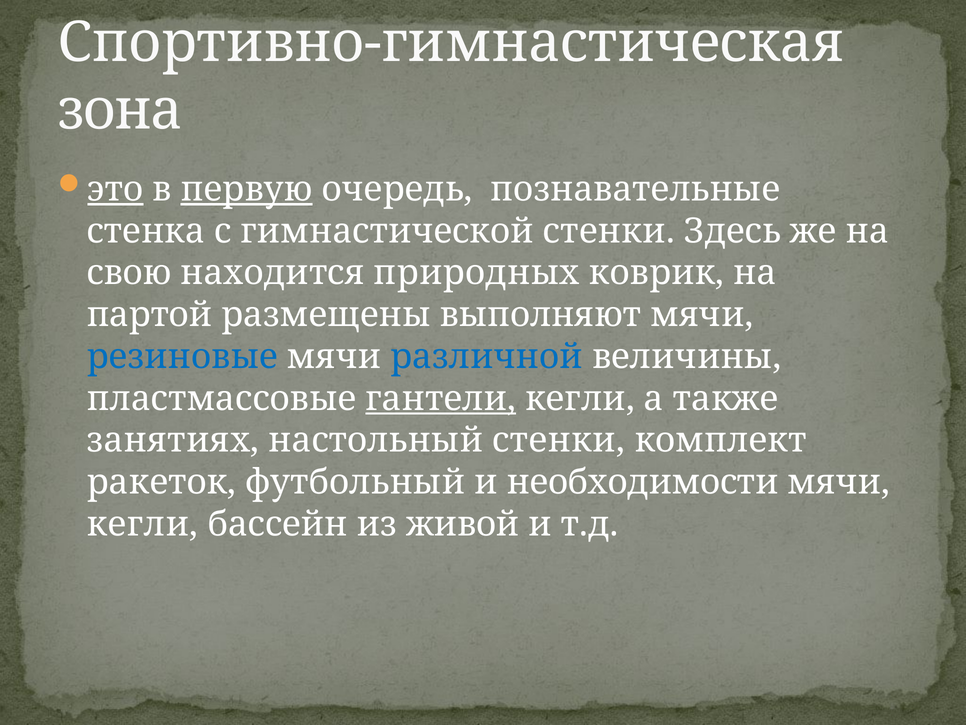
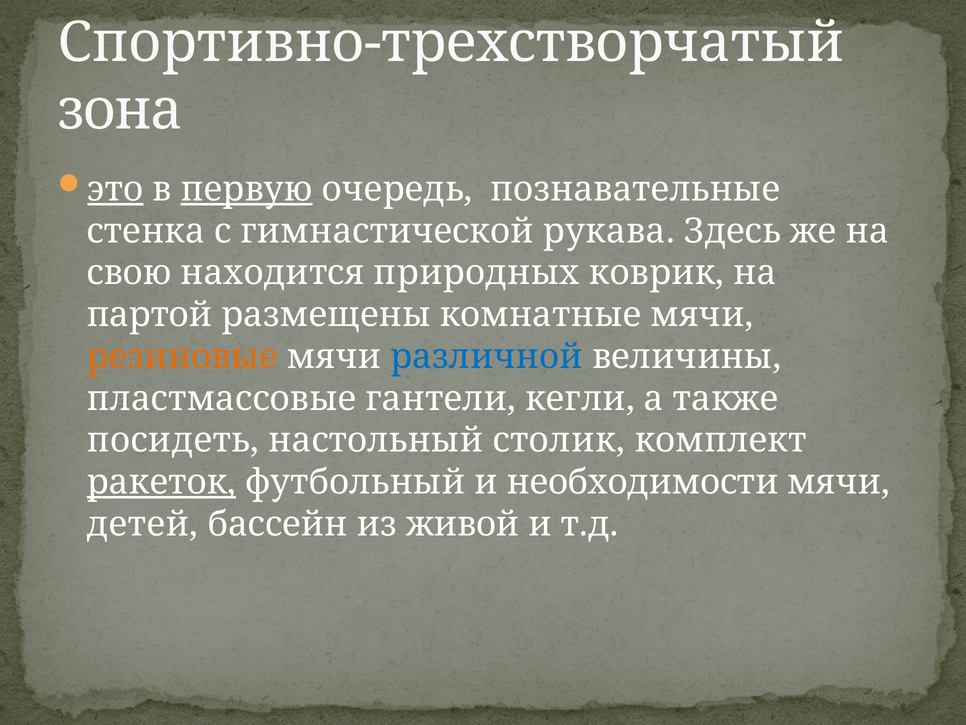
Спортивно-гимнастическая: Спортивно-гимнастическая -> Спортивно-трехстворчатый
гимнастической стенки: стенки -> рукава
выполняют: выполняют -> комнатные
резиновые colour: blue -> orange
гантели underline: present -> none
занятиях: занятиях -> посидеть
настольный стенки: стенки -> столик
ракеток underline: none -> present
кегли at (143, 524): кегли -> детей
